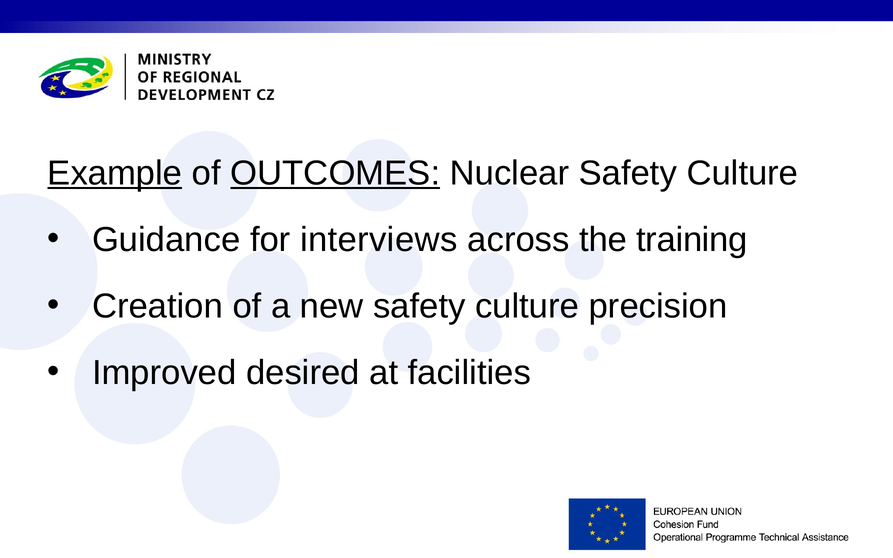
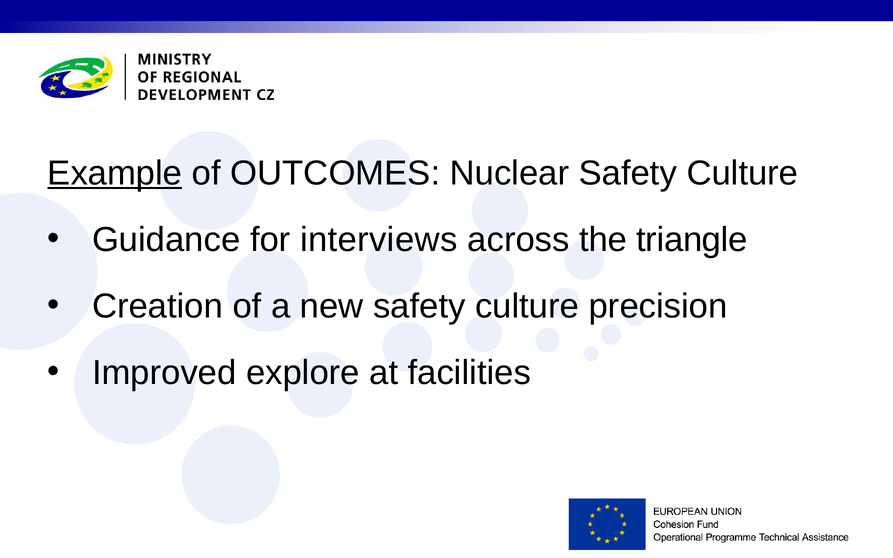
OUTCOMES underline: present -> none
training: training -> triangle
desired: desired -> explore
